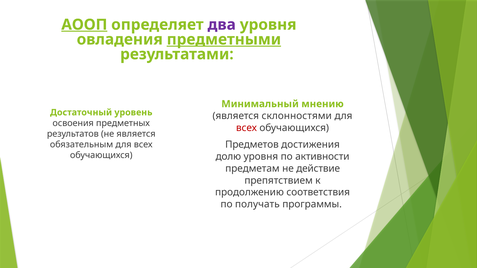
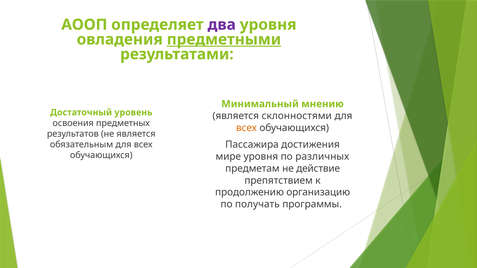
АООП underline: present -> none
всех at (246, 128) colour: red -> orange
Предметов: Предметов -> Пассажира
долю: долю -> мире
активности: активности -> различных
соответствия: соответствия -> организацию
